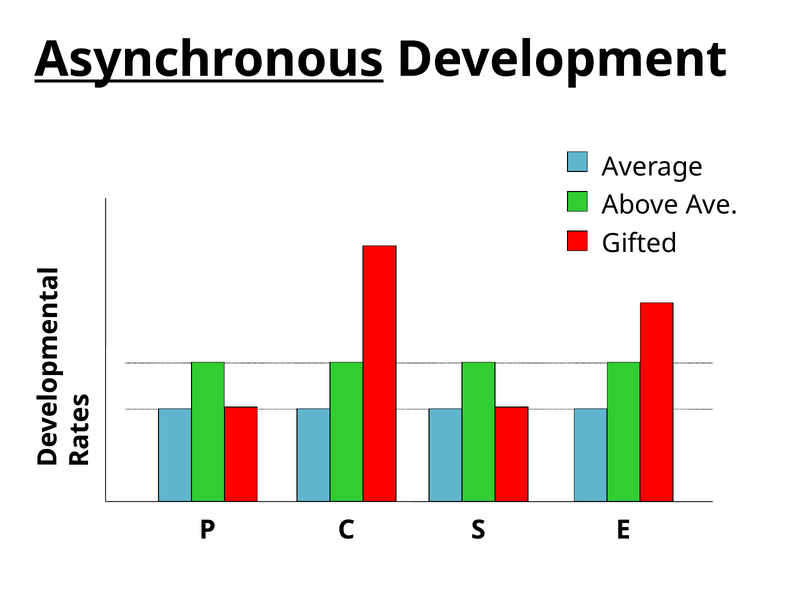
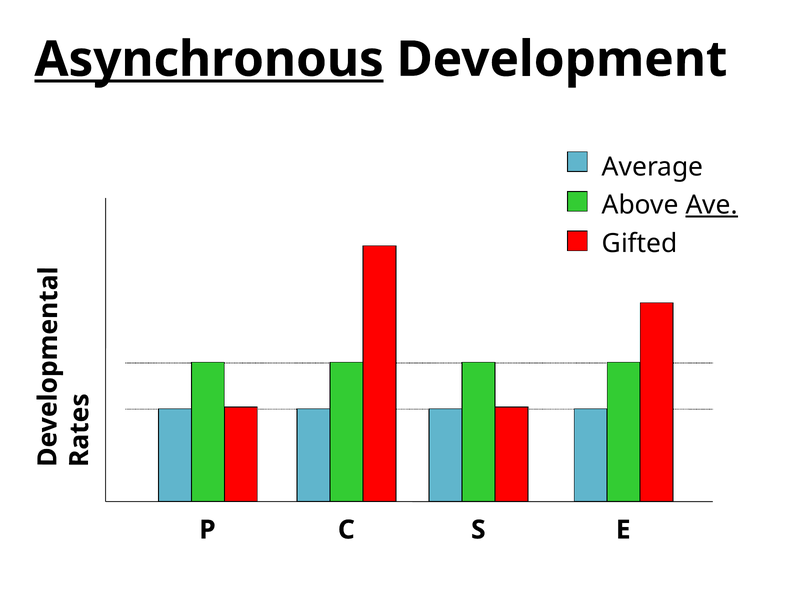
Ave underline: none -> present
